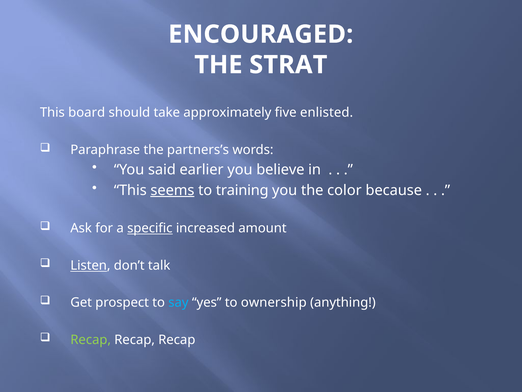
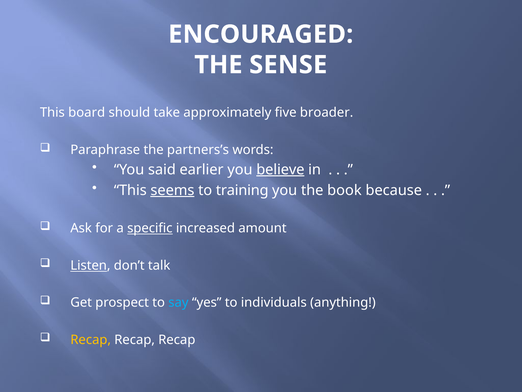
STRAT: STRAT -> SENSE
enlisted: enlisted -> broader
believe underline: none -> present
color: color -> book
ownership: ownership -> individuals
Recap at (91, 339) colour: light green -> yellow
